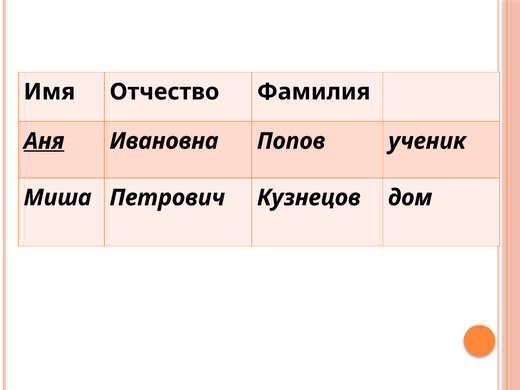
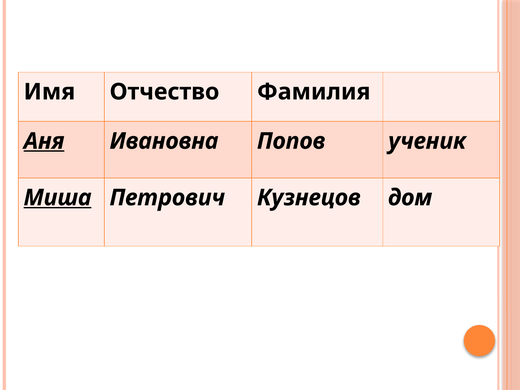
Миша underline: none -> present
